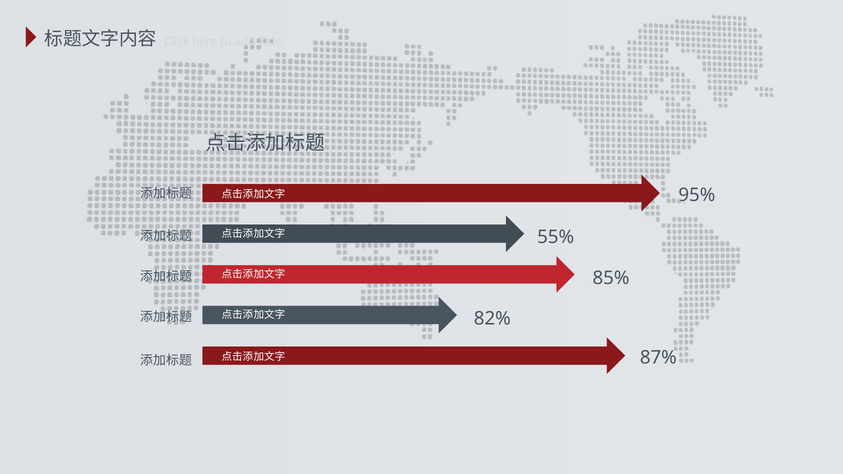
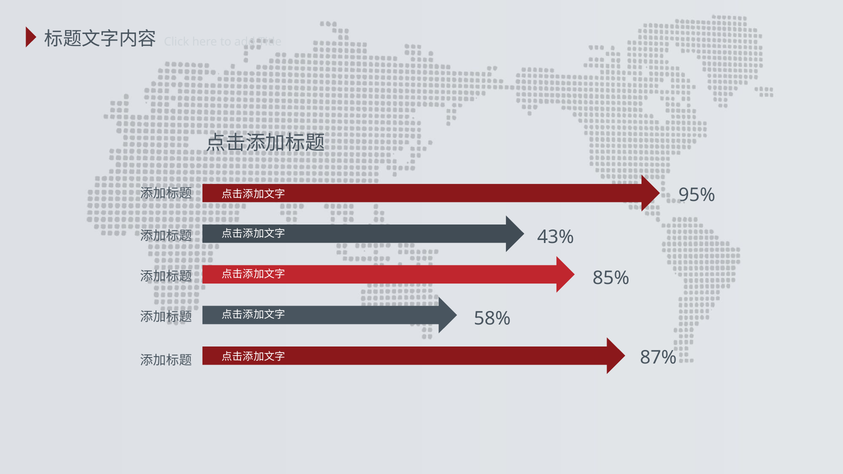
55%: 55% -> 43%
82%: 82% -> 58%
